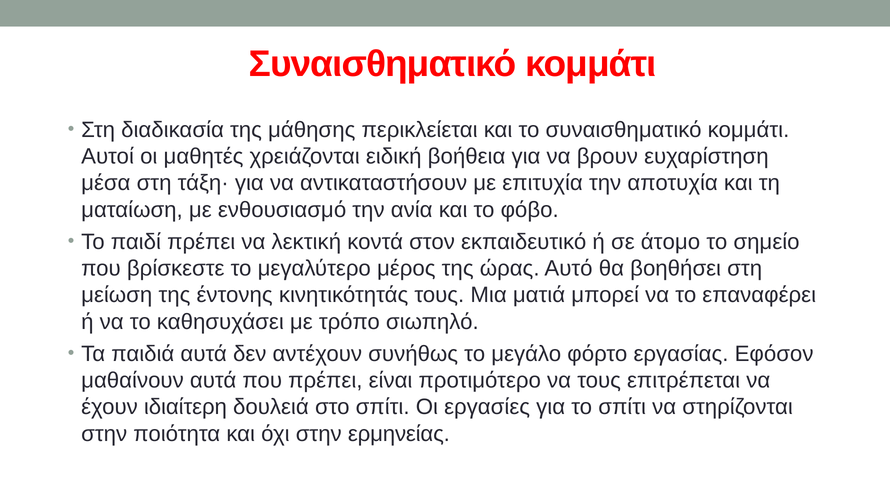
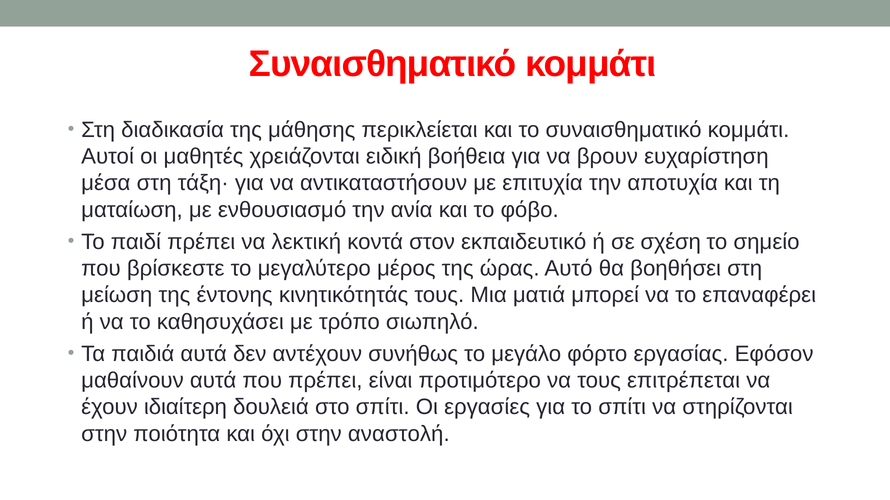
άτομο: άτομο -> σχέση
ερμηνείας: ερμηνείας -> αναστολή
